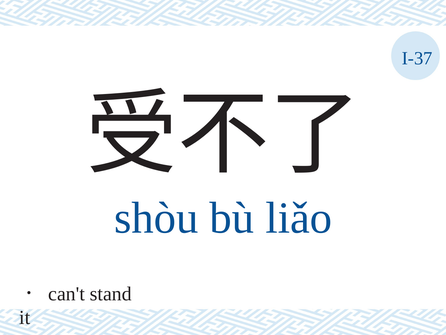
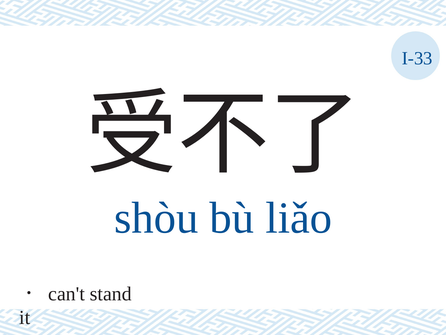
I-37: I-37 -> I-33
